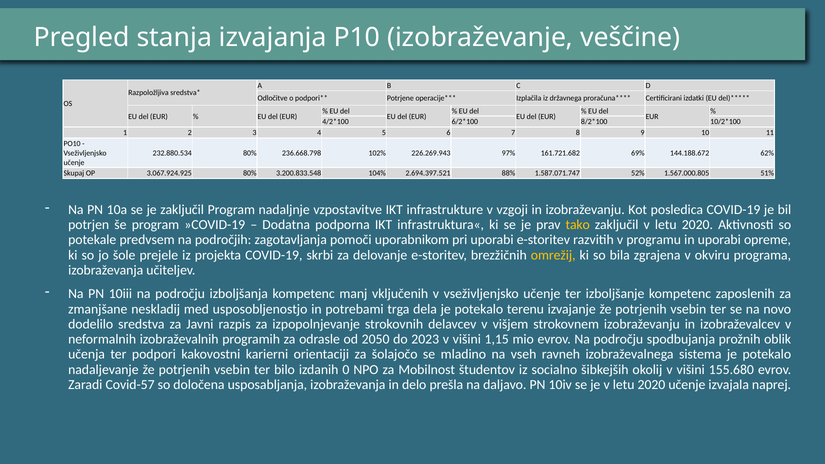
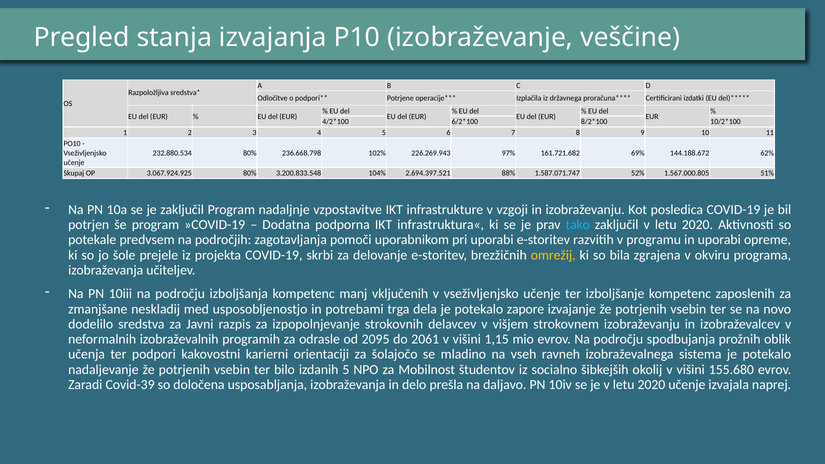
tako colour: yellow -> light blue
terenu: terenu -> zapore
2050: 2050 -> 2095
2023: 2023 -> 2061
izdanih 0: 0 -> 5
Covid-57: Covid-57 -> Covid-39
